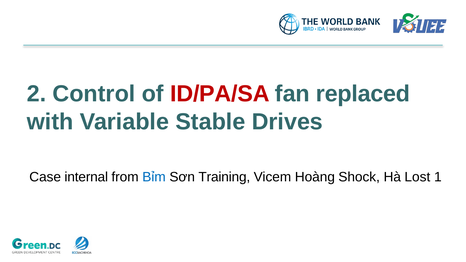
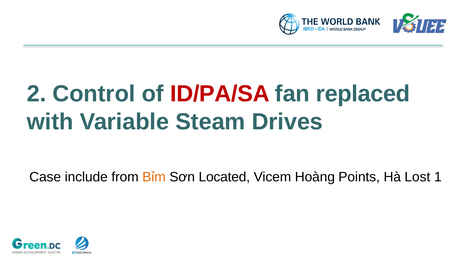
Stable: Stable -> Steam
internal: internal -> include
Bỉm colour: blue -> orange
Training: Training -> Located
Shock: Shock -> Points
